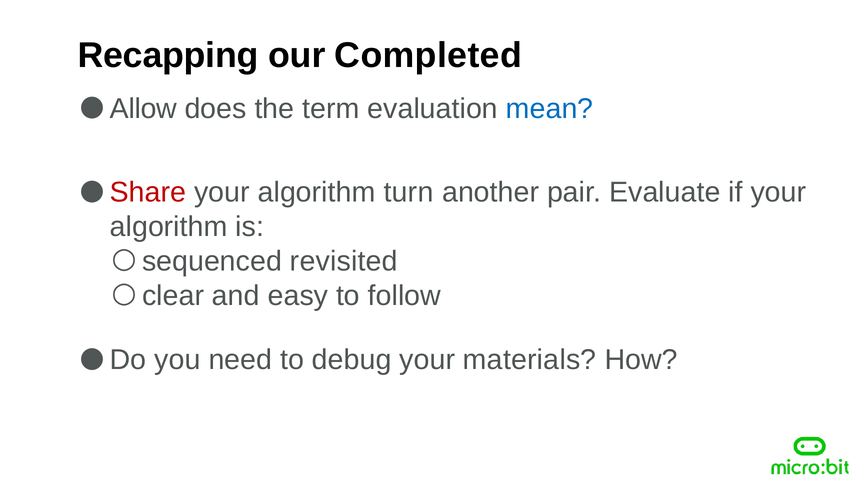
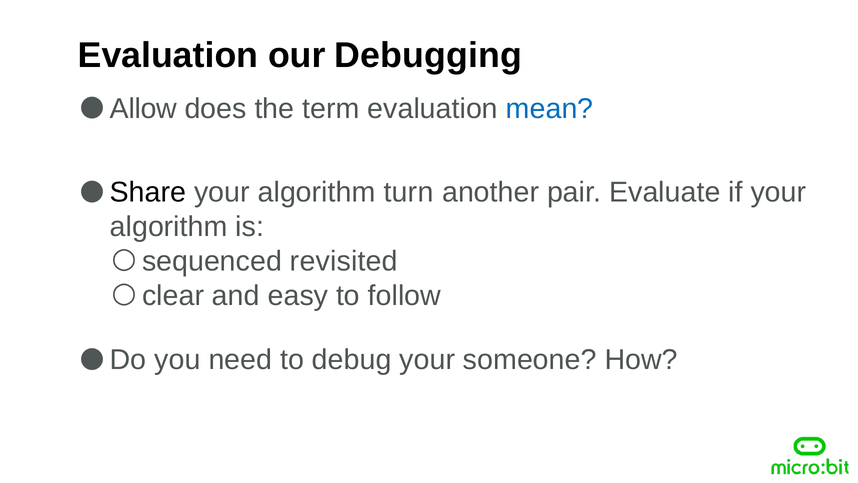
Recapping at (168, 56): Recapping -> Evaluation
Completed: Completed -> Debugging
Share colour: red -> black
materials: materials -> someone
